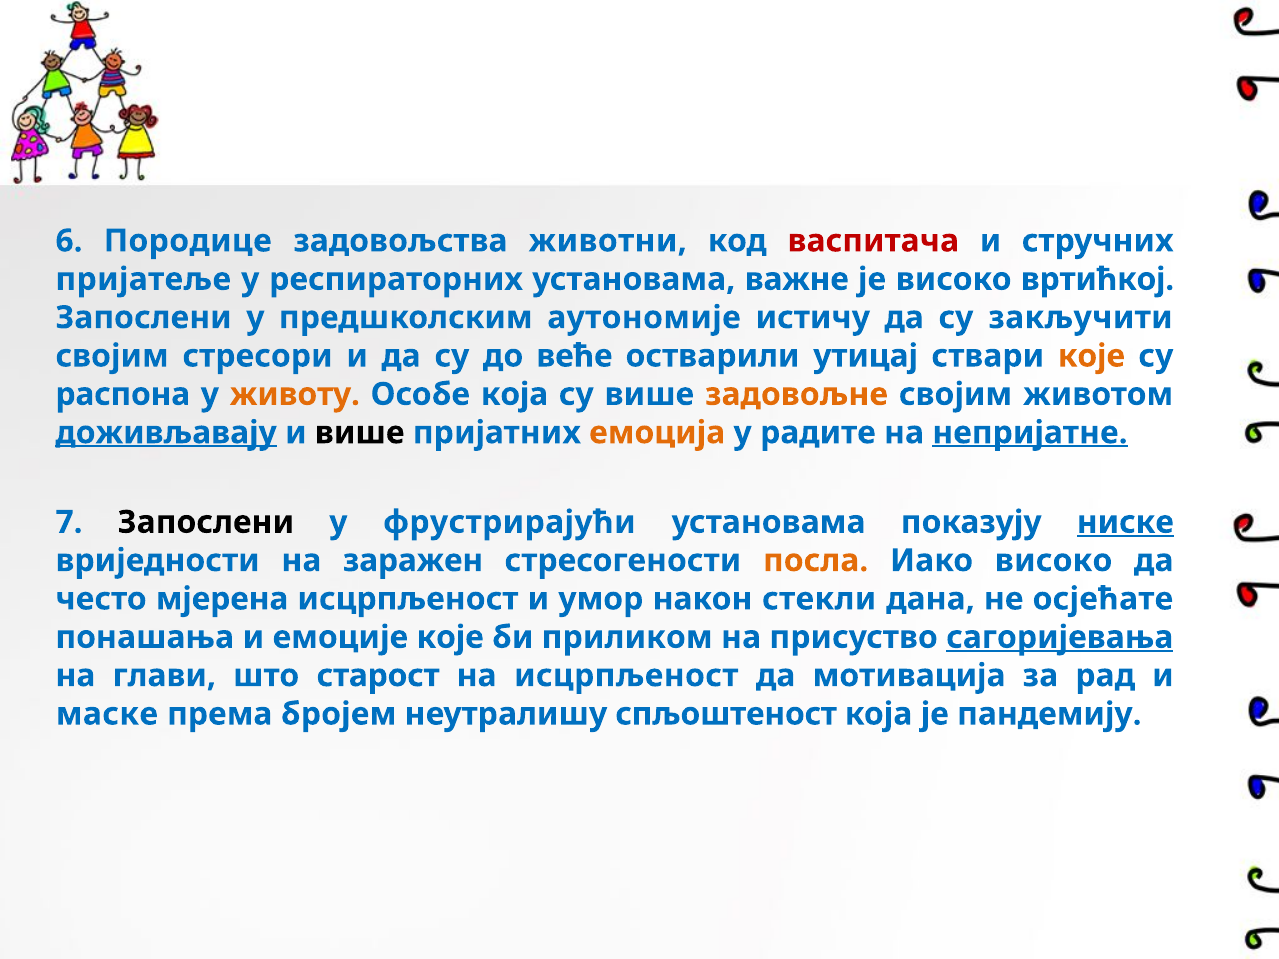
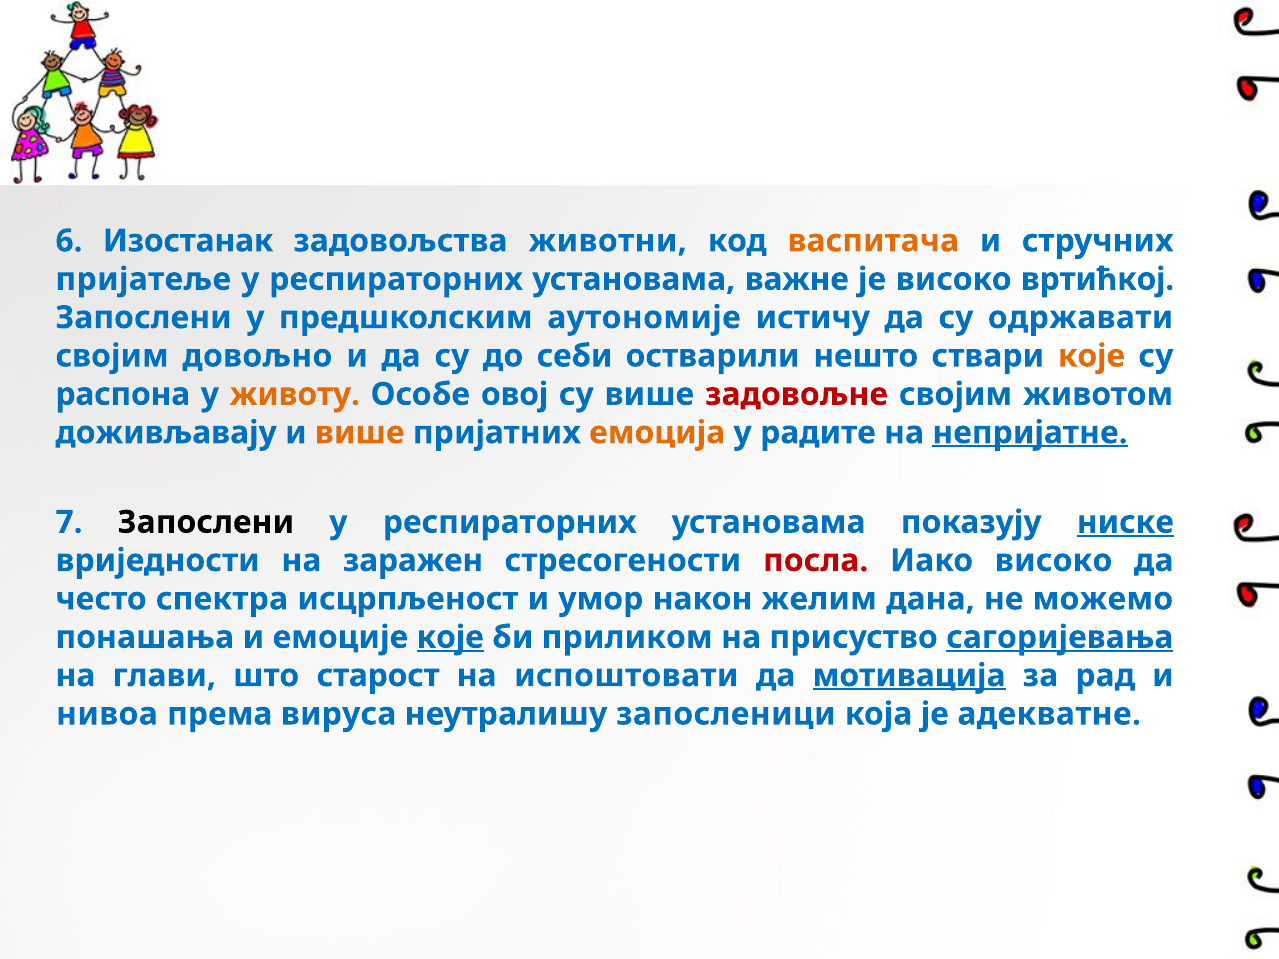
Породице: Породице -> Изостанак
васпитача colour: red -> orange
закључити: закључити -> одржавати
стресори: стресори -> довољно
веће: веће -> себи
утицај: утицај -> нешто
Особе која: која -> овој
задовољне colour: orange -> red
доживљавају underline: present -> none
више at (360, 433) colour: black -> orange
фрустрирајући at (509, 522): фрустрирајући -> респираторних
посла colour: orange -> red
мјерена: мјерена -> спектра
стекли: стекли -> желим
осјећате: осјећате -> можемо
које at (450, 637) underline: none -> present
на исцрпљеност: исцрпљеност -> испоштовати
мотивација underline: none -> present
маске: маске -> нивоа
бројем: бројем -> вируса
спљоштеност: спљоштеност -> запосленици
пандемију: пандемију -> адекватне
